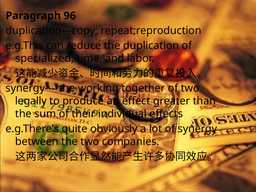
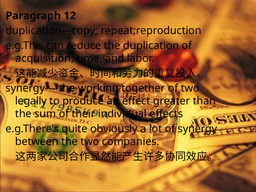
96: 96 -> 12
specialized: specialized -> acquisition
